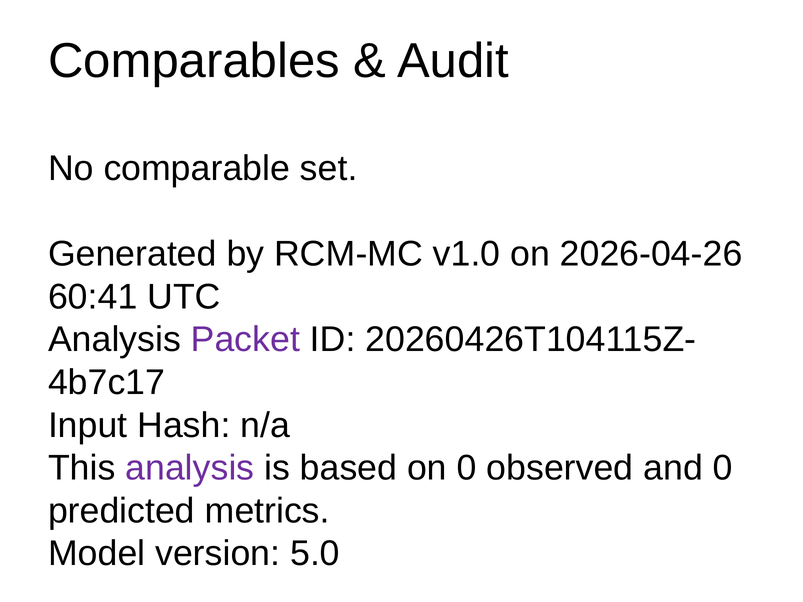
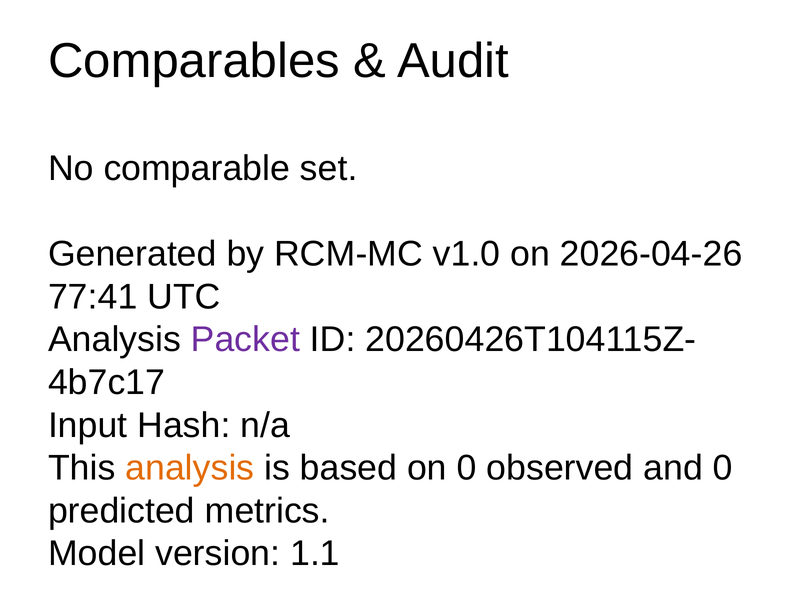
60:41: 60:41 -> 77:41
analysis at (190, 468) colour: purple -> orange
5.0: 5.0 -> 1.1
